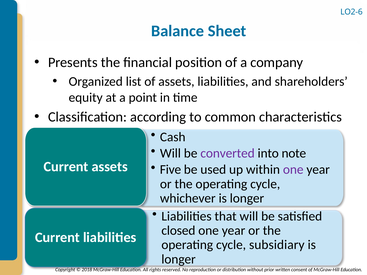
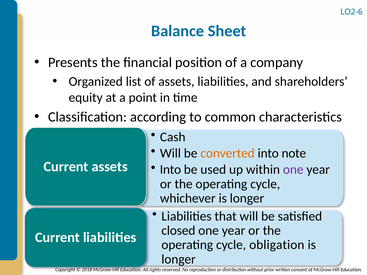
converted colour: purple -> orange
Five at (170, 170): Five -> Into
subsidiary: subsidiary -> obligation
